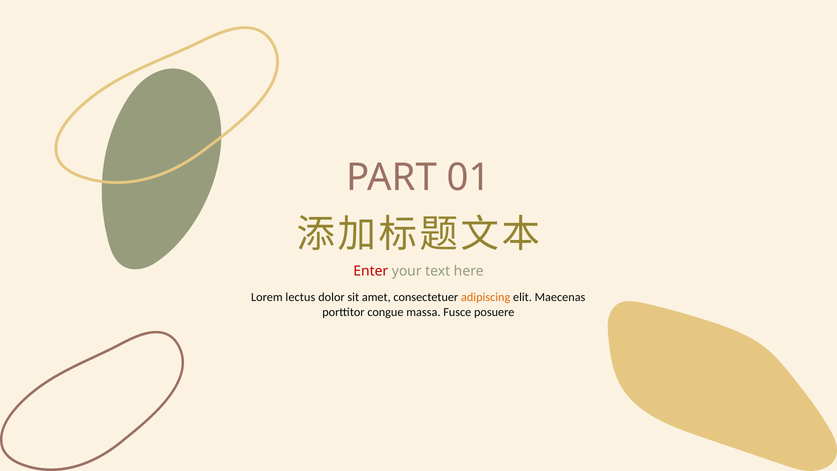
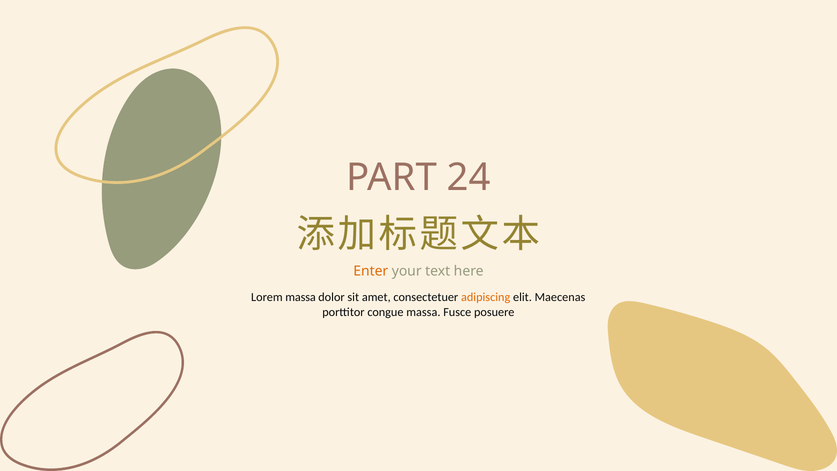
01: 01 -> 24
Enter colour: red -> orange
Lorem lectus: lectus -> massa
